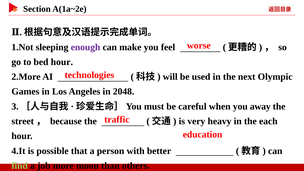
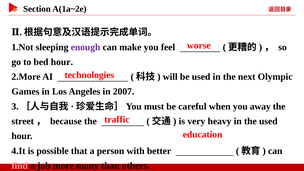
2048: 2048 -> 2007
the each: each -> used
find colour: light green -> pink
moon: moon -> many
